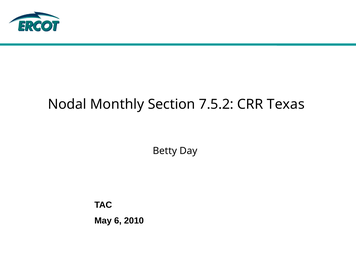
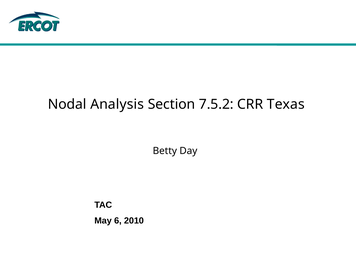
Monthly: Monthly -> Analysis
